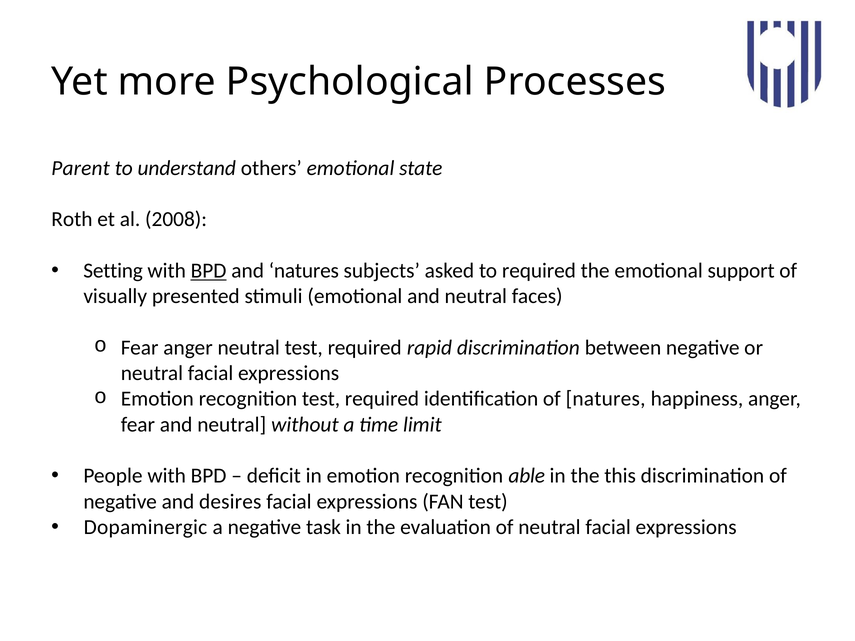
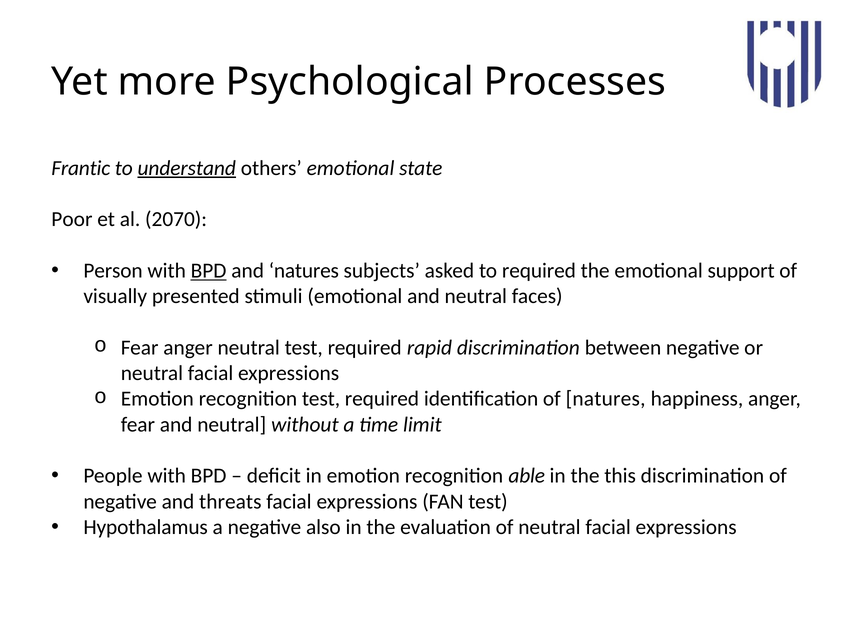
Parent: Parent -> Frantic
understand underline: none -> present
Roth: Roth -> Poor
2008: 2008 -> 2070
Setting: Setting -> Person
desires: desires -> threats
Dopaminergic: Dopaminergic -> Hypothalamus
task: task -> also
